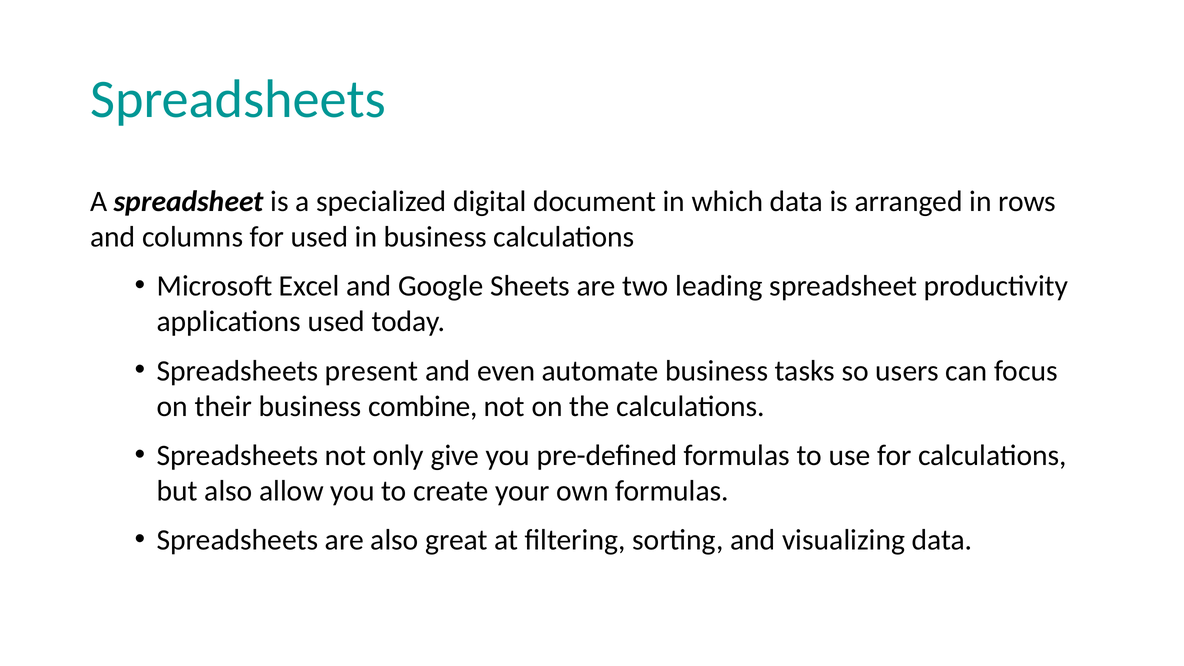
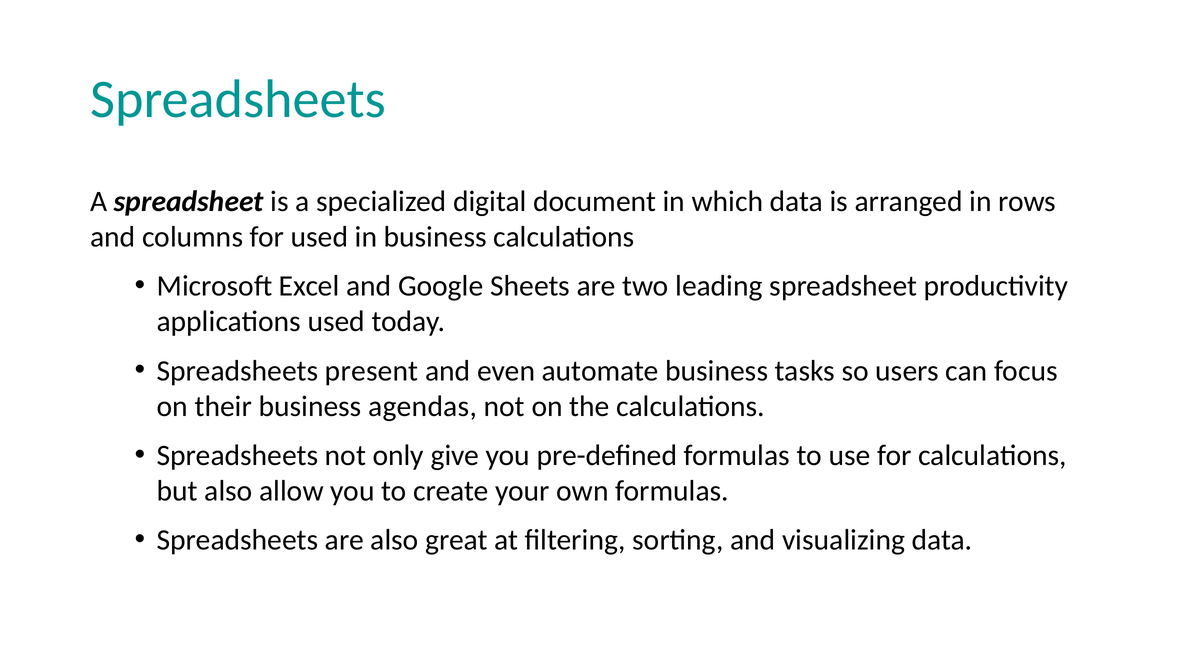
combine: combine -> agendas
